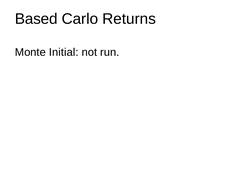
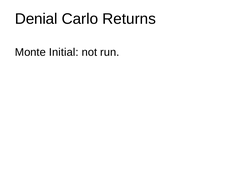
Based: Based -> Denial
